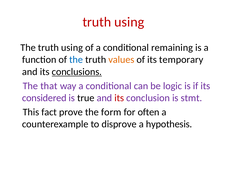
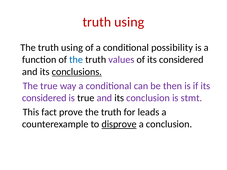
remaining: remaining -> possibility
values colour: orange -> purple
of its temporary: temporary -> considered
The that: that -> true
logic: logic -> then
its at (119, 98) colour: red -> black
form at (111, 112): form -> truth
often: often -> leads
disprove underline: none -> present
a hypothesis: hypothesis -> conclusion
